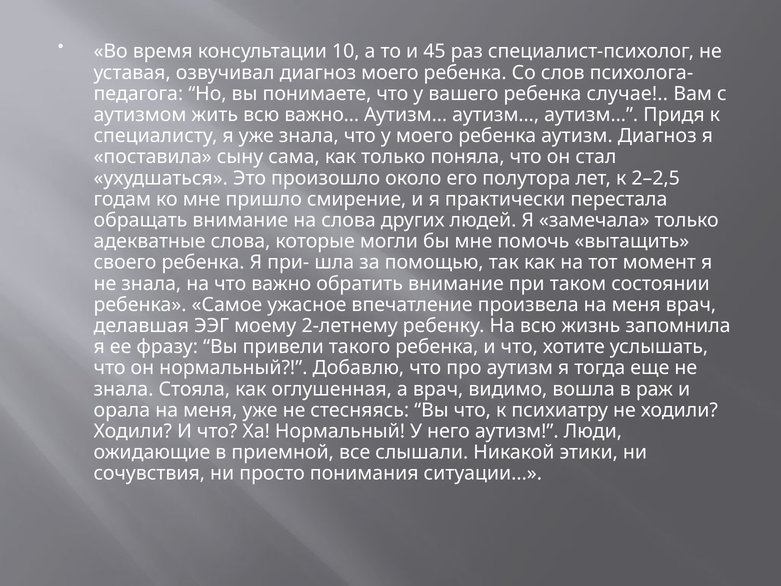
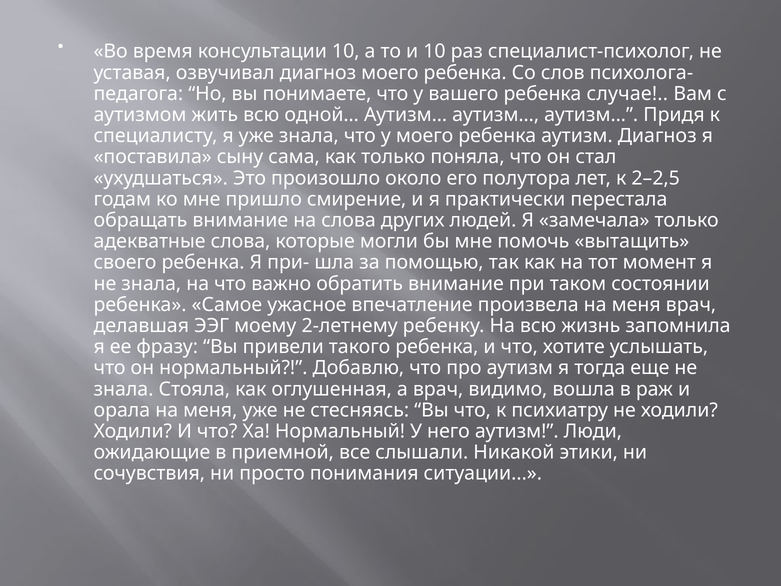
и 45: 45 -> 10
важно…: важно… -> одной…
